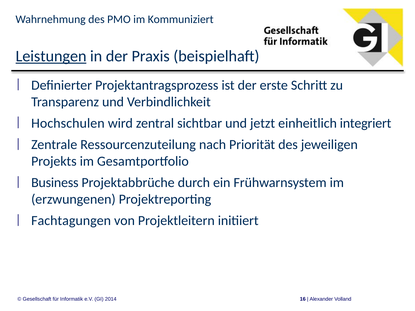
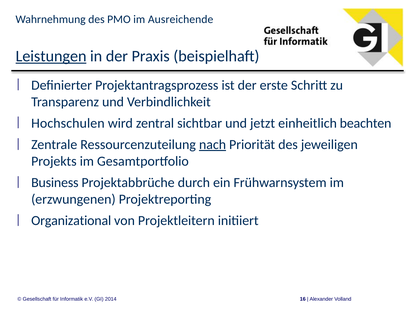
Kommuniziert: Kommuniziert -> Ausreichende
integriert: integriert -> beachten
nach underline: none -> present
Fachtagungen: Fachtagungen -> Organizational
